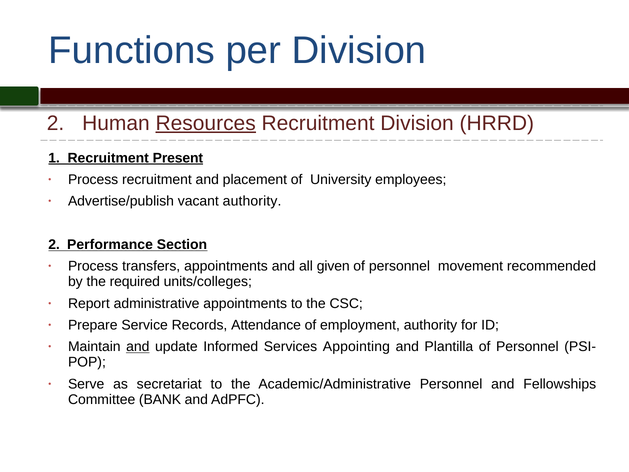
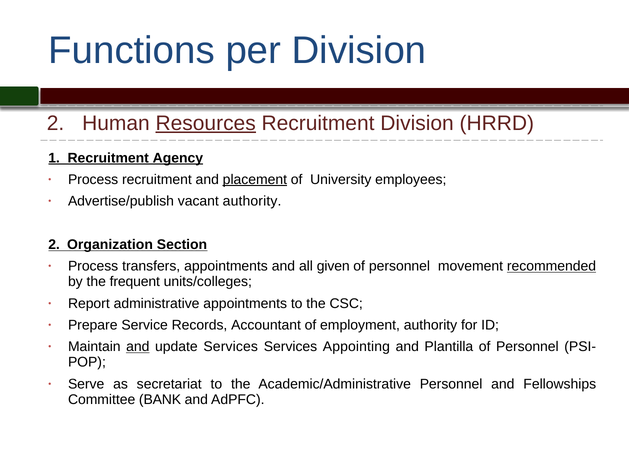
Present: Present -> Agency
placement underline: none -> present
Performance: Performance -> Organization
recommended underline: none -> present
required: required -> frequent
Attendance: Attendance -> Accountant
update Informed: Informed -> Services
